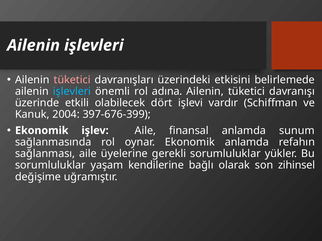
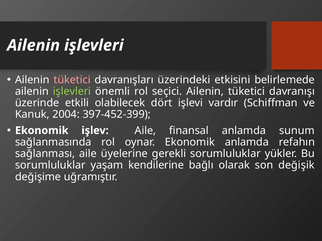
işlevleri at (72, 92) colour: light blue -> light green
adına: adına -> seçici
397-676-399: 397-676-399 -> 397-452-399
zihinsel: zihinsel -> değişik
